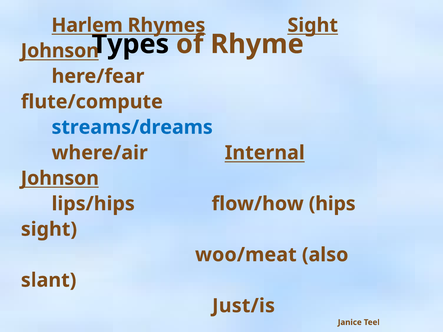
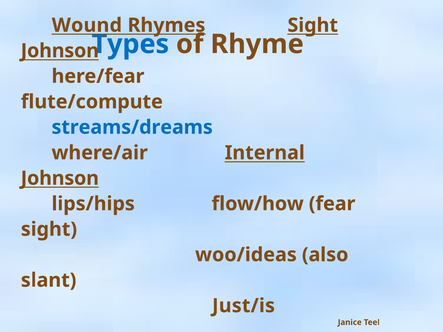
Harlem: Harlem -> Wound
Types colour: black -> blue
hips: hips -> fear
woo/meat: woo/meat -> woo/ideas
